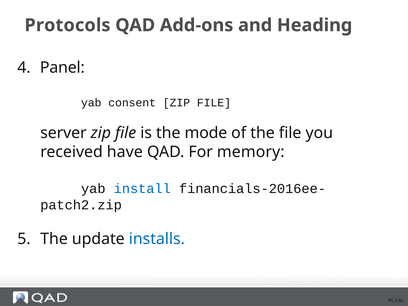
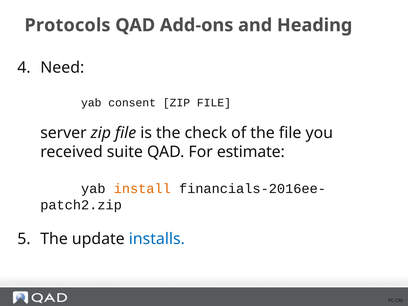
Panel: Panel -> Need
mode: mode -> check
have: have -> suite
memory: memory -> estimate
install colour: blue -> orange
